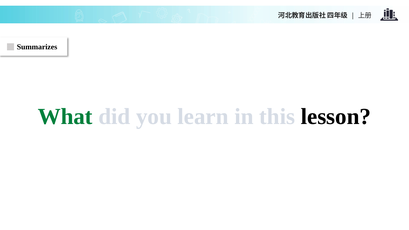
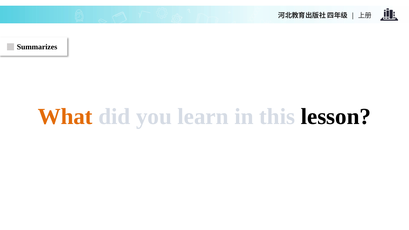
What colour: green -> orange
